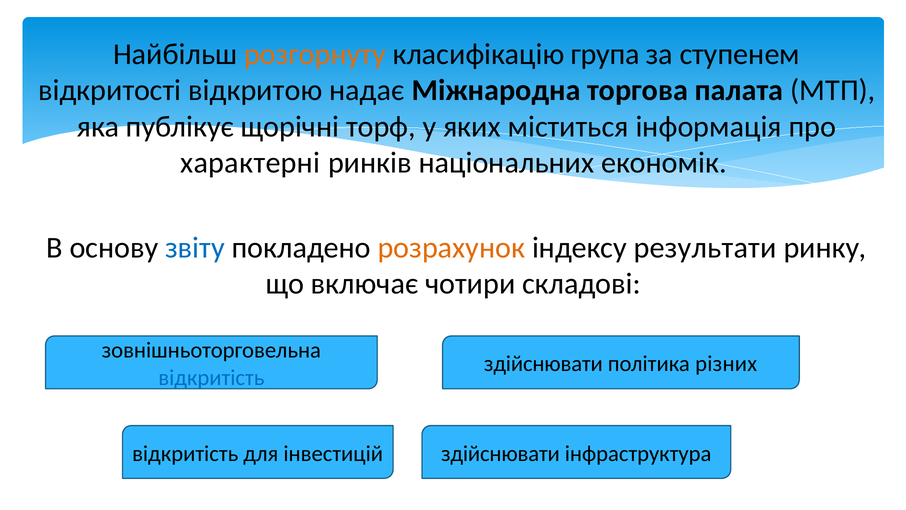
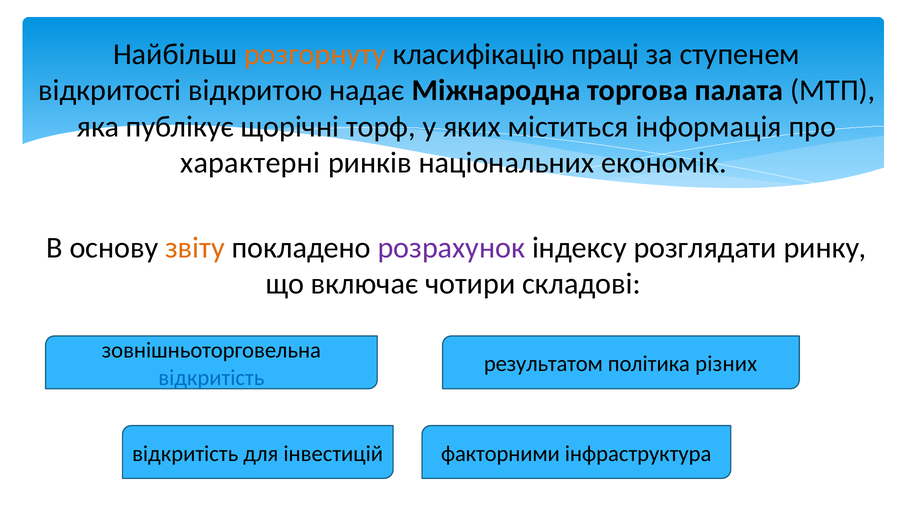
група: група -> праці
звіту colour: blue -> orange
розрахунок colour: orange -> purple
результати: результати -> розглядати
здійснювати at (543, 364): здійснювати -> результатом
інвестицій здійснювати: здійснювати -> факторними
